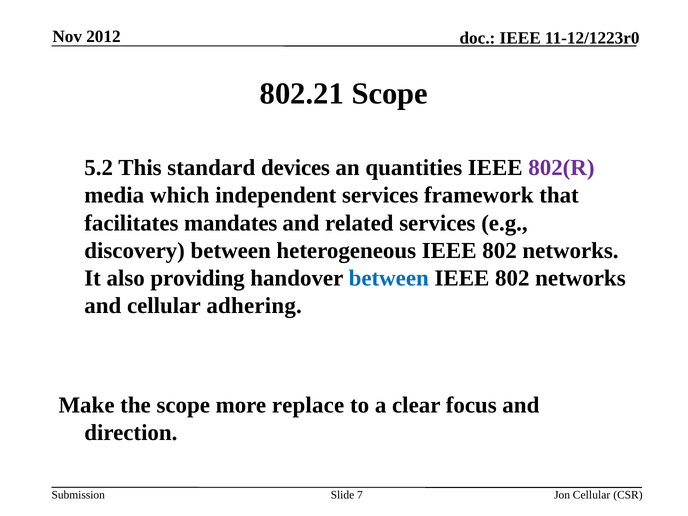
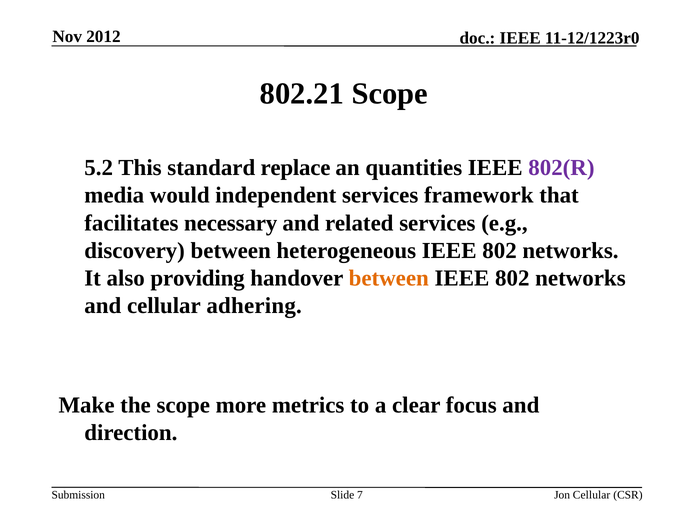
devices: devices -> replace
which: which -> would
mandates: mandates -> necessary
between at (389, 278) colour: blue -> orange
replace: replace -> metrics
